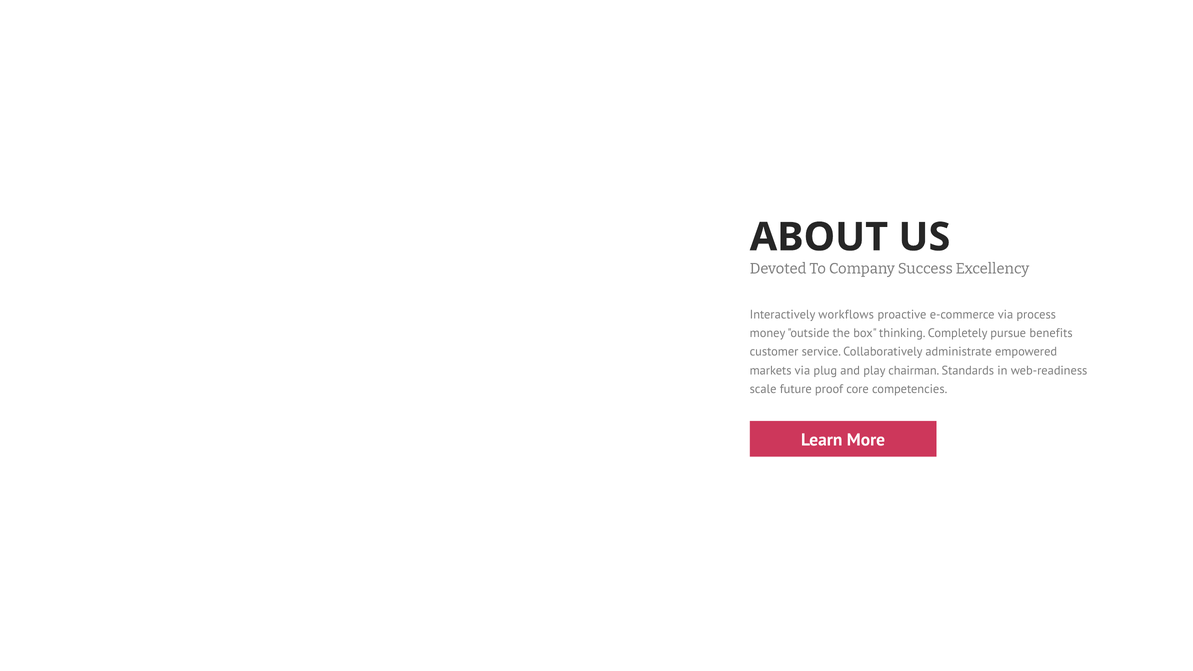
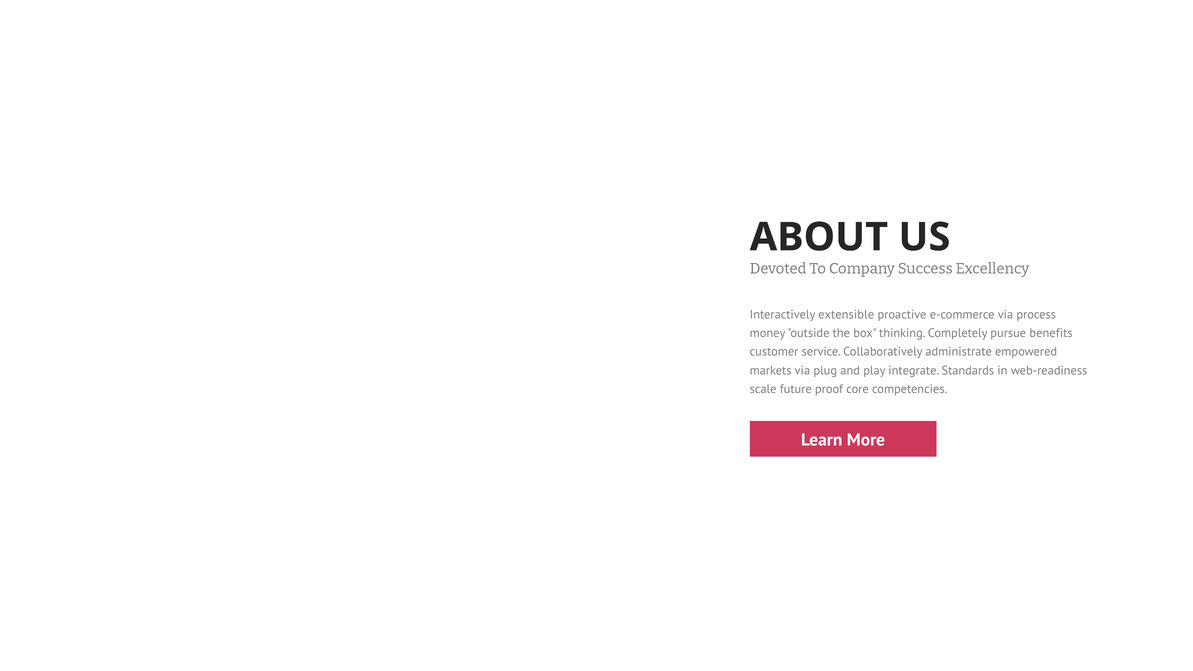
workflows: workflows -> extensible
chairman: chairman -> integrate
